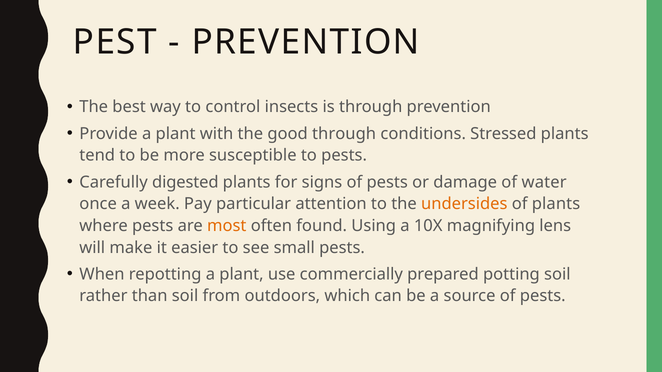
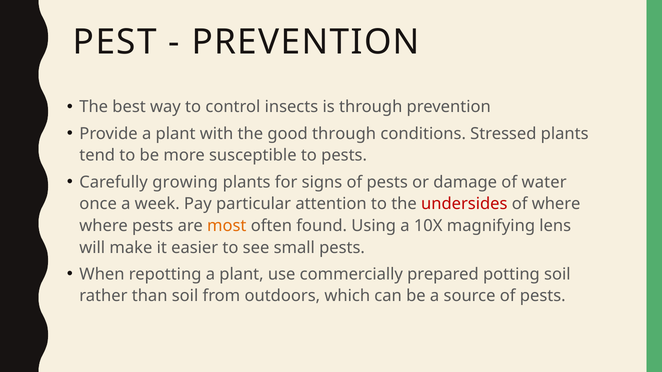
digested: digested -> growing
undersides colour: orange -> red
of plants: plants -> where
